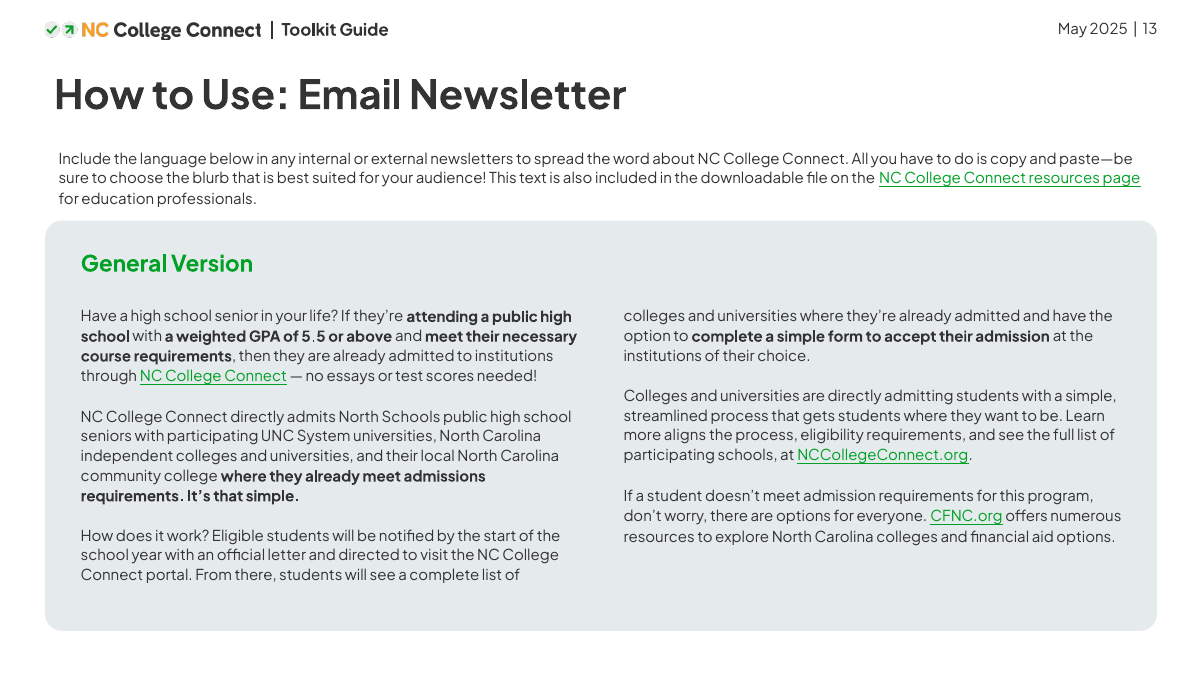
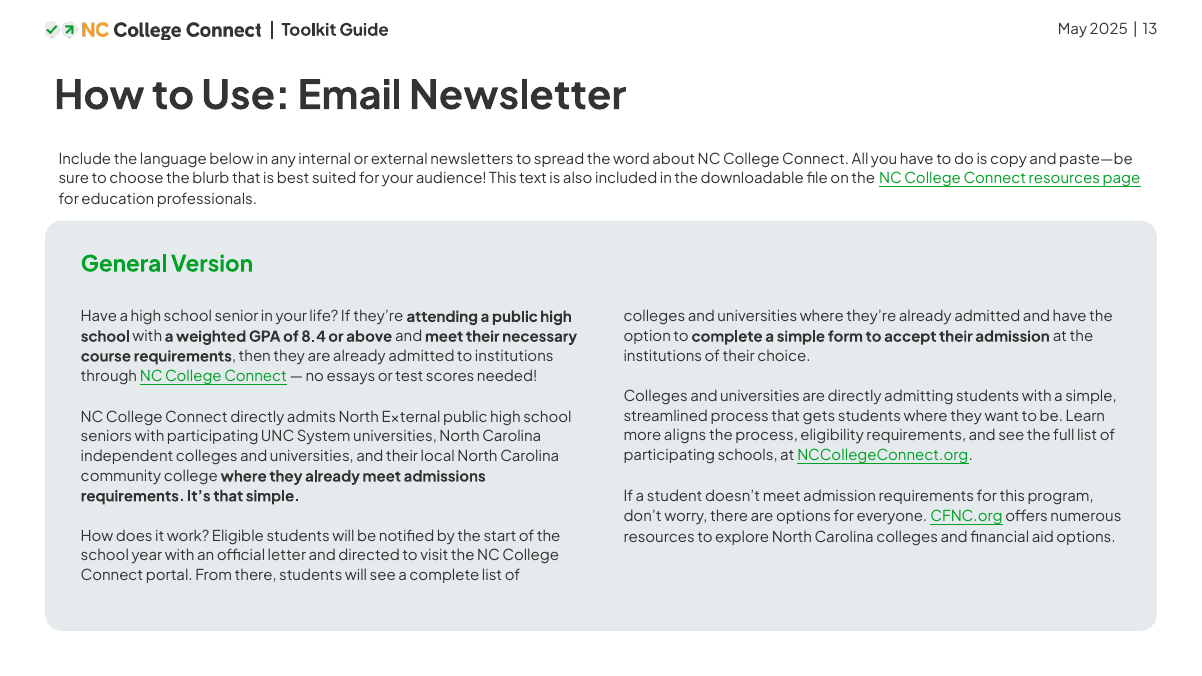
5.5: 5.5 -> 8.4
North Schools: Schools -> External
